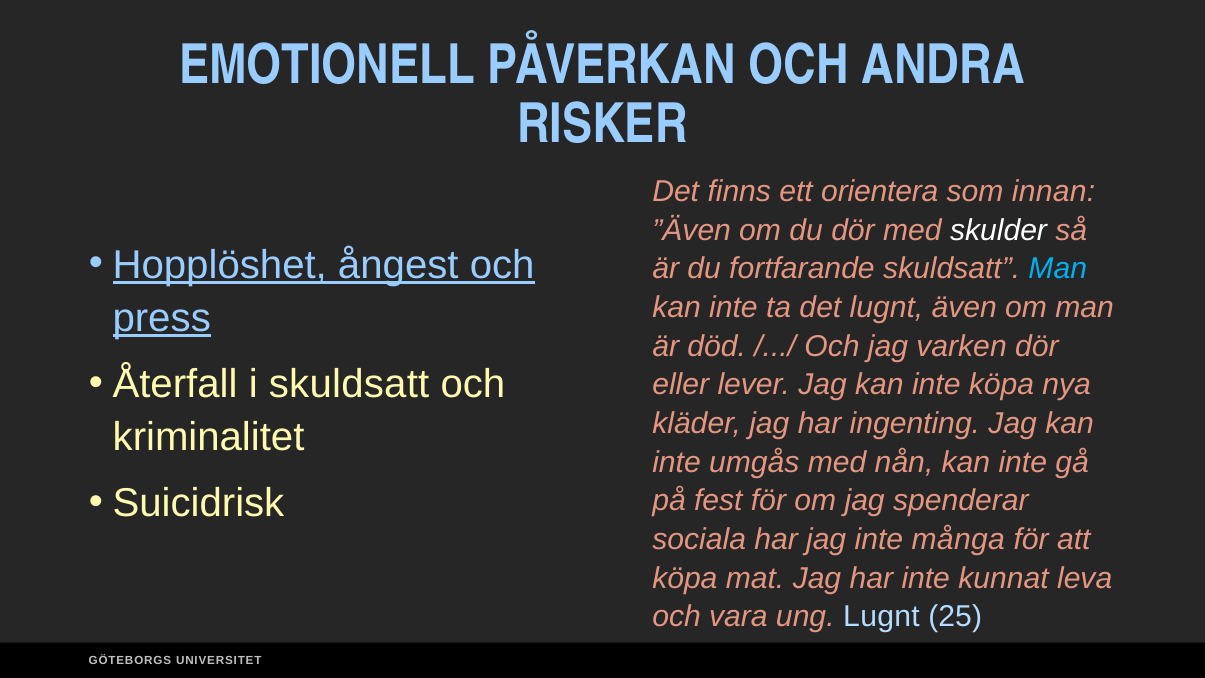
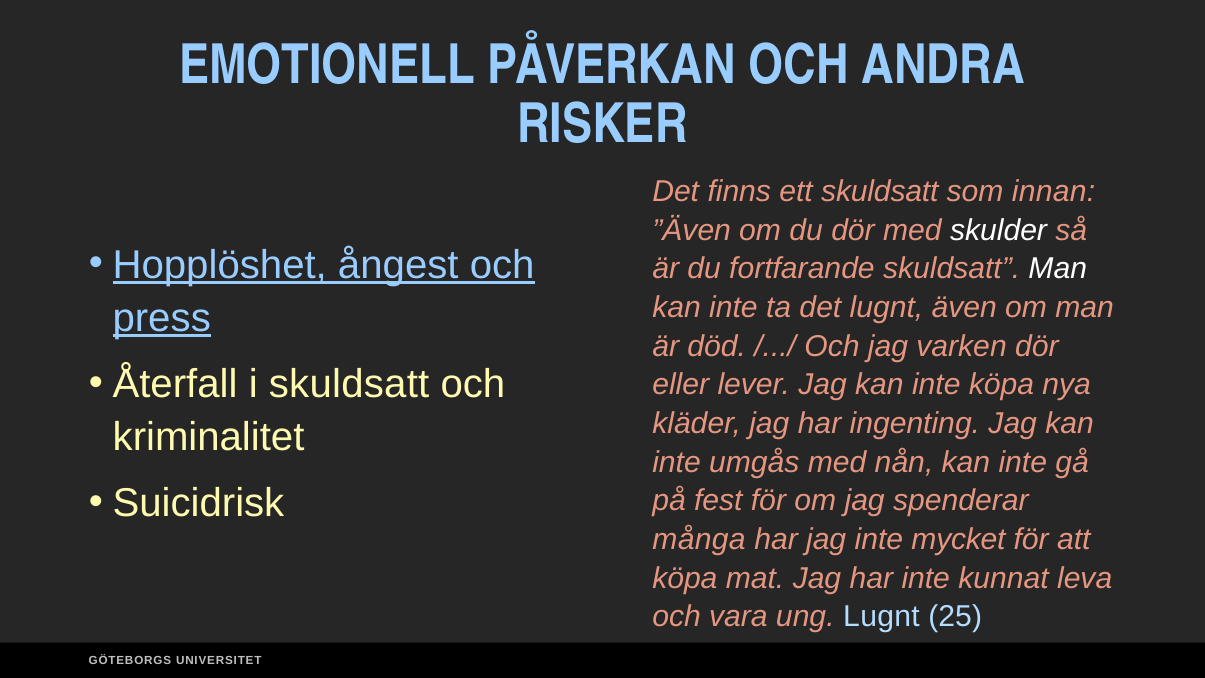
ett orientera: orientera -> skuldsatt
Man at (1058, 269) colour: light blue -> white
sociala: sociala -> många
många: många -> mycket
